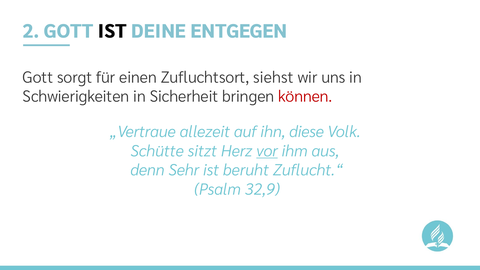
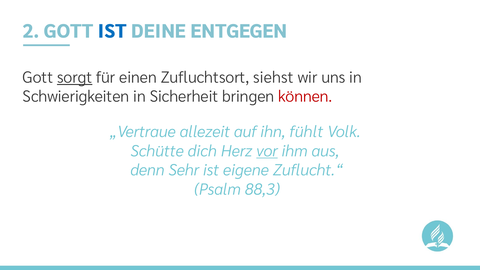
IST at (112, 31) colour: black -> blue
sorgt underline: none -> present
diese: diese -> fühlt
sitzt: sitzt -> dich
beruht: beruht -> eigene
32,9: 32,9 -> 88,3
